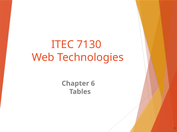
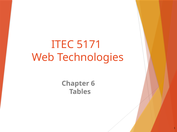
7130: 7130 -> 5171
